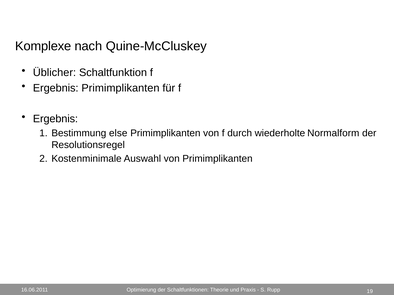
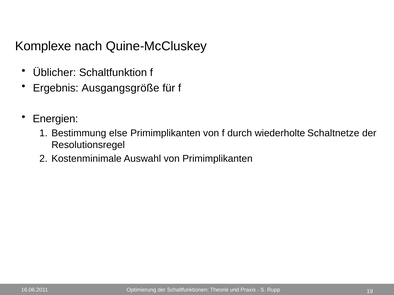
Ergebnis Primimplikanten: Primimplikanten -> Ausgangsgröße
Ergebnis at (55, 119): Ergebnis -> Energien
Normalform: Normalform -> Schaltnetze
